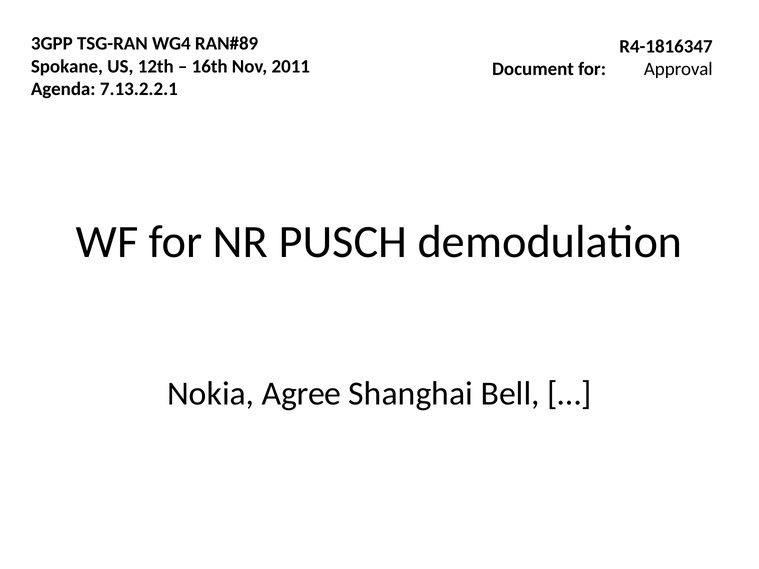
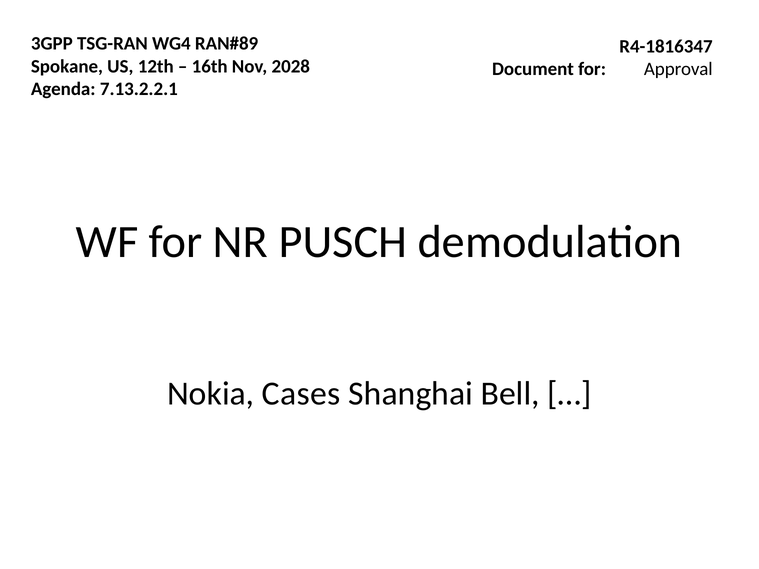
2011: 2011 -> 2028
Agree: Agree -> Cases
